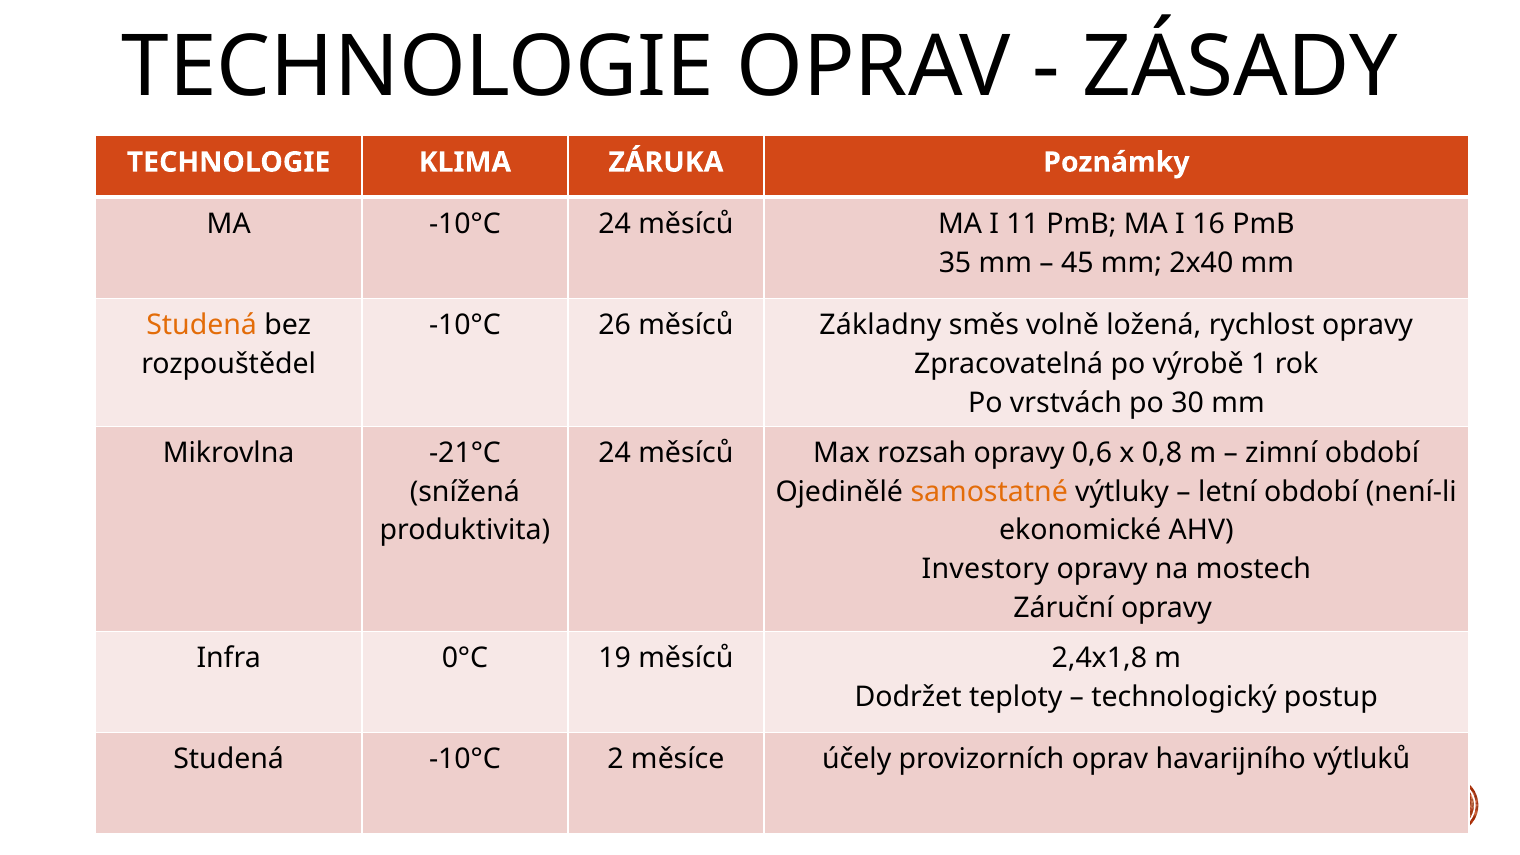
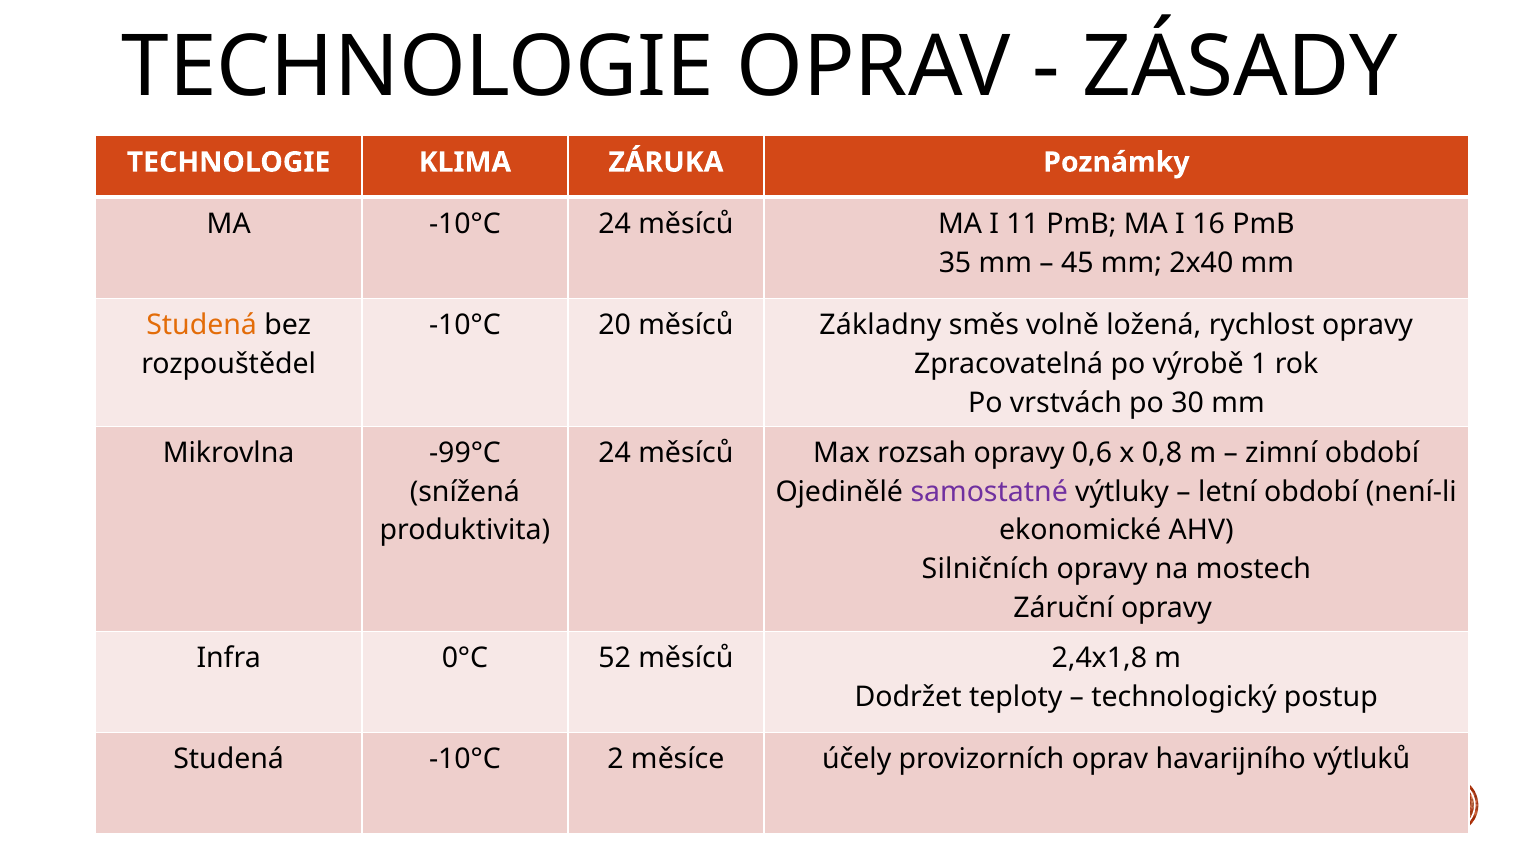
26: 26 -> 20
-21°C: -21°C -> -99°C
samostatné colour: orange -> purple
Investory: Investory -> Silničních
19: 19 -> 52
